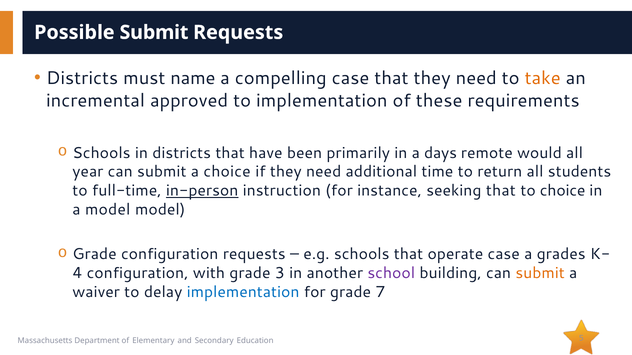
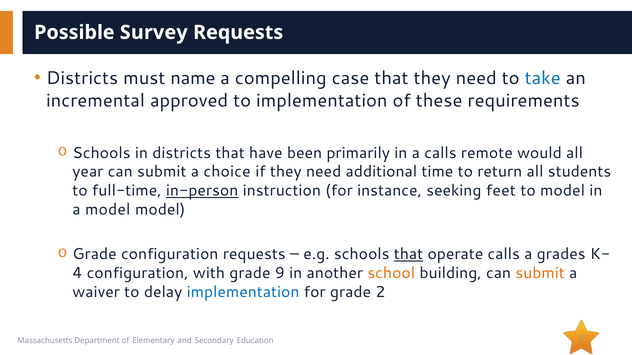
Possible Submit: Submit -> Survey
take colour: orange -> blue
a days: days -> calls
seeking that: that -> feet
to choice: choice -> model
that at (409, 254) underline: none -> present
operate case: case -> calls
3: 3 -> 9
school colour: purple -> orange
7: 7 -> 2
